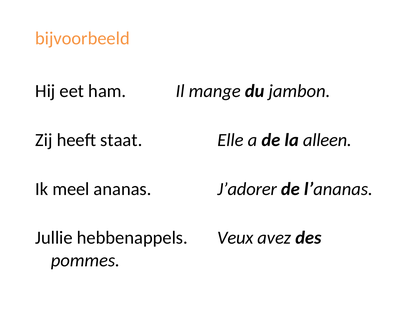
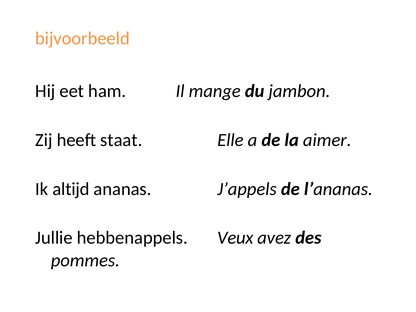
alleen: alleen -> aimer
meel: meel -> altijd
J’adorer: J’adorer -> J’appels
